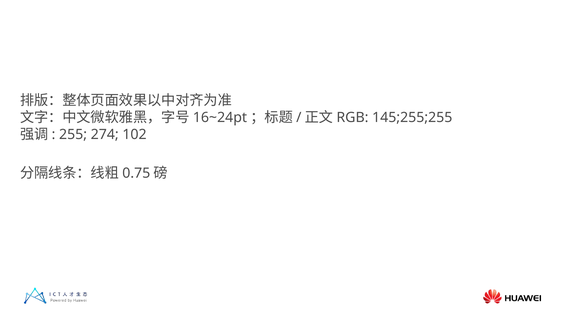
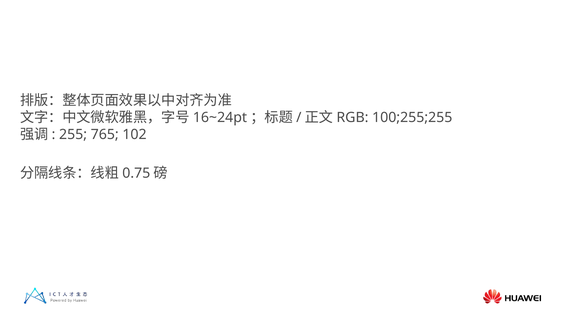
145;255;255: 145;255;255 -> 100;255;255
274: 274 -> 765
